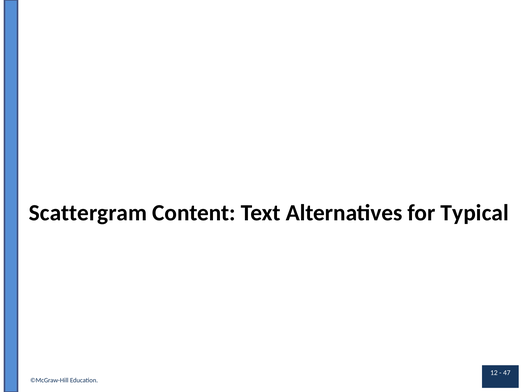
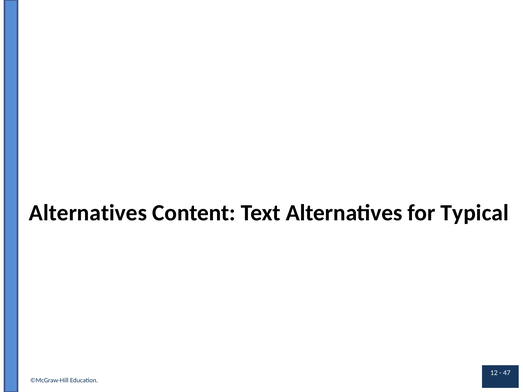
Scattergram at (88, 213): Scattergram -> Alternatives
